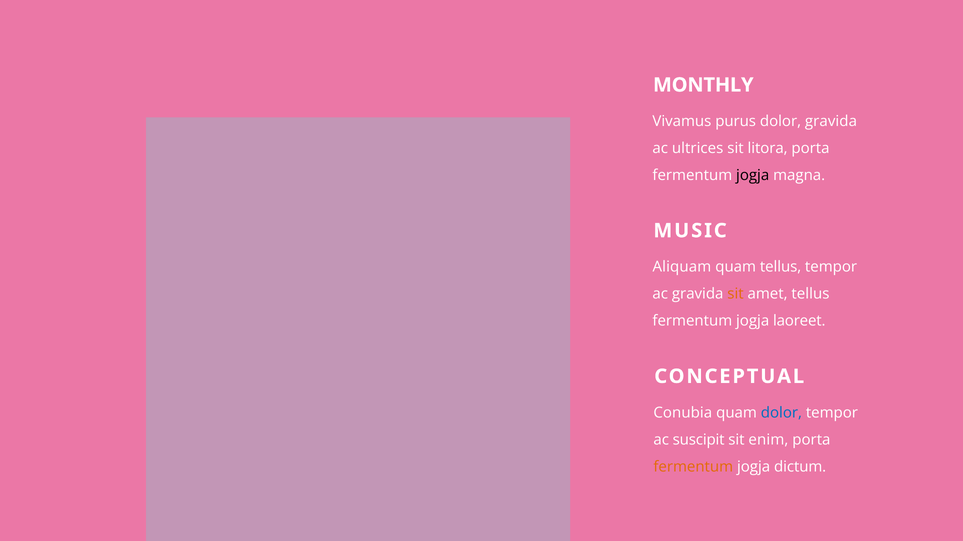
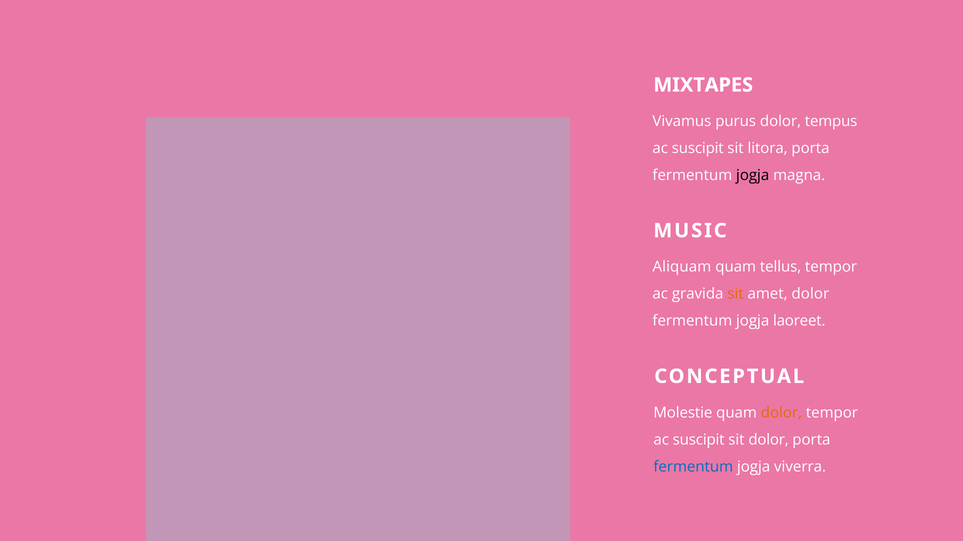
MONTHLY: MONTHLY -> MIXTAPES
dolor gravida: gravida -> tempus
ultrices at (698, 148): ultrices -> suscipit
amet tellus: tellus -> dolor
Conubia: Conubia -> Molestie
dolor at (781, 413) colour: blue -> orange
sit enim: enim -> dolor
fermentum at (693, 467) colour: orange -> blue
dictum: dictum -> viverra
